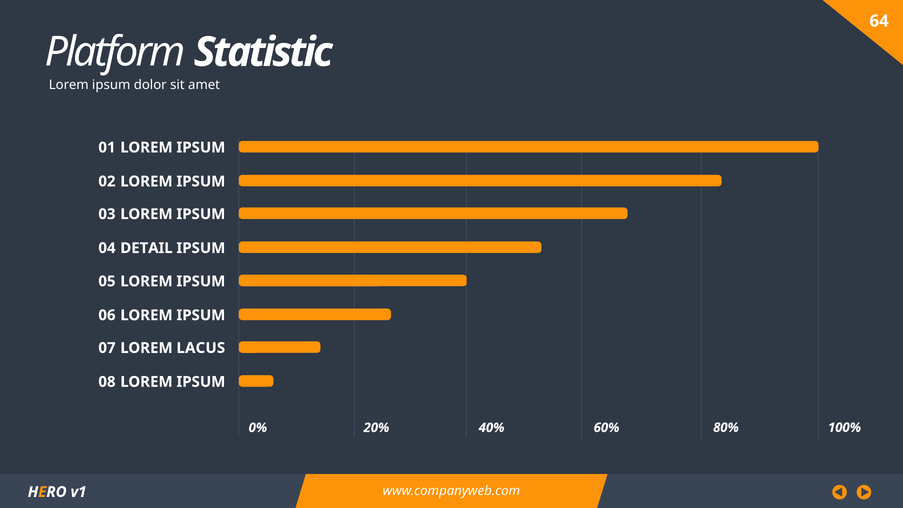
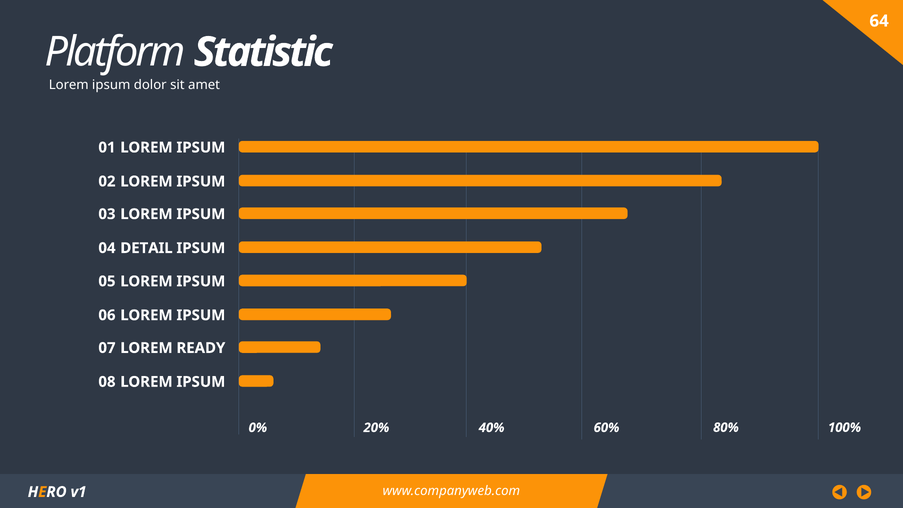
LACUS: LACUS -> READY
